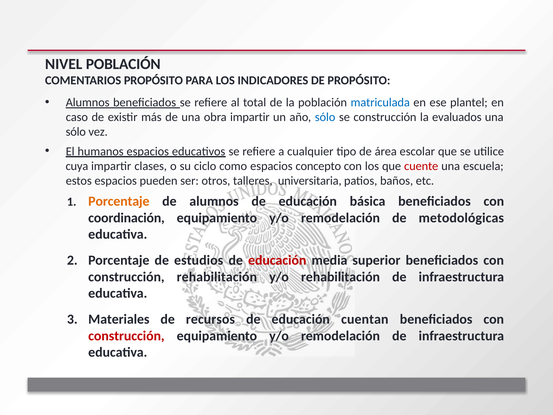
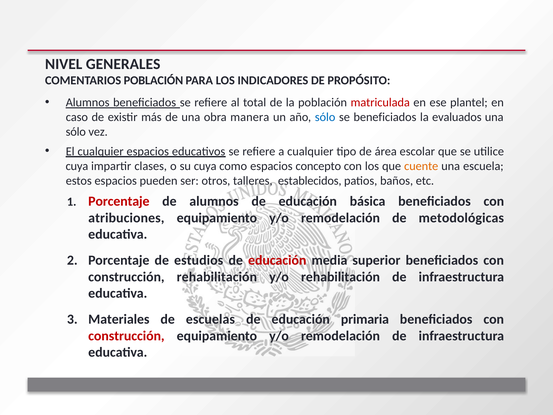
NIVEL POBLACIÓN: POBLACIÓN -> GENERALES
COMENTARIOS PROPÓSITO: PROPÓSITO -> POBLACIÓN
matriculada colour: blue -> red
obra impartir: impartir -> manera
se construcción: construcción -> beneficiados
El humanos: humanos -> cualquier
su ciclo: ciclo -> cuya
cuente colour: red -> orange
universitaria: universitaria -> establecidos
Porcentaje at (119, 201) colour: orange -> red
coordinación: coordinación -> atribuciones
recursos: recursos -> escuelas
cuentan: cuentan -> primaria
